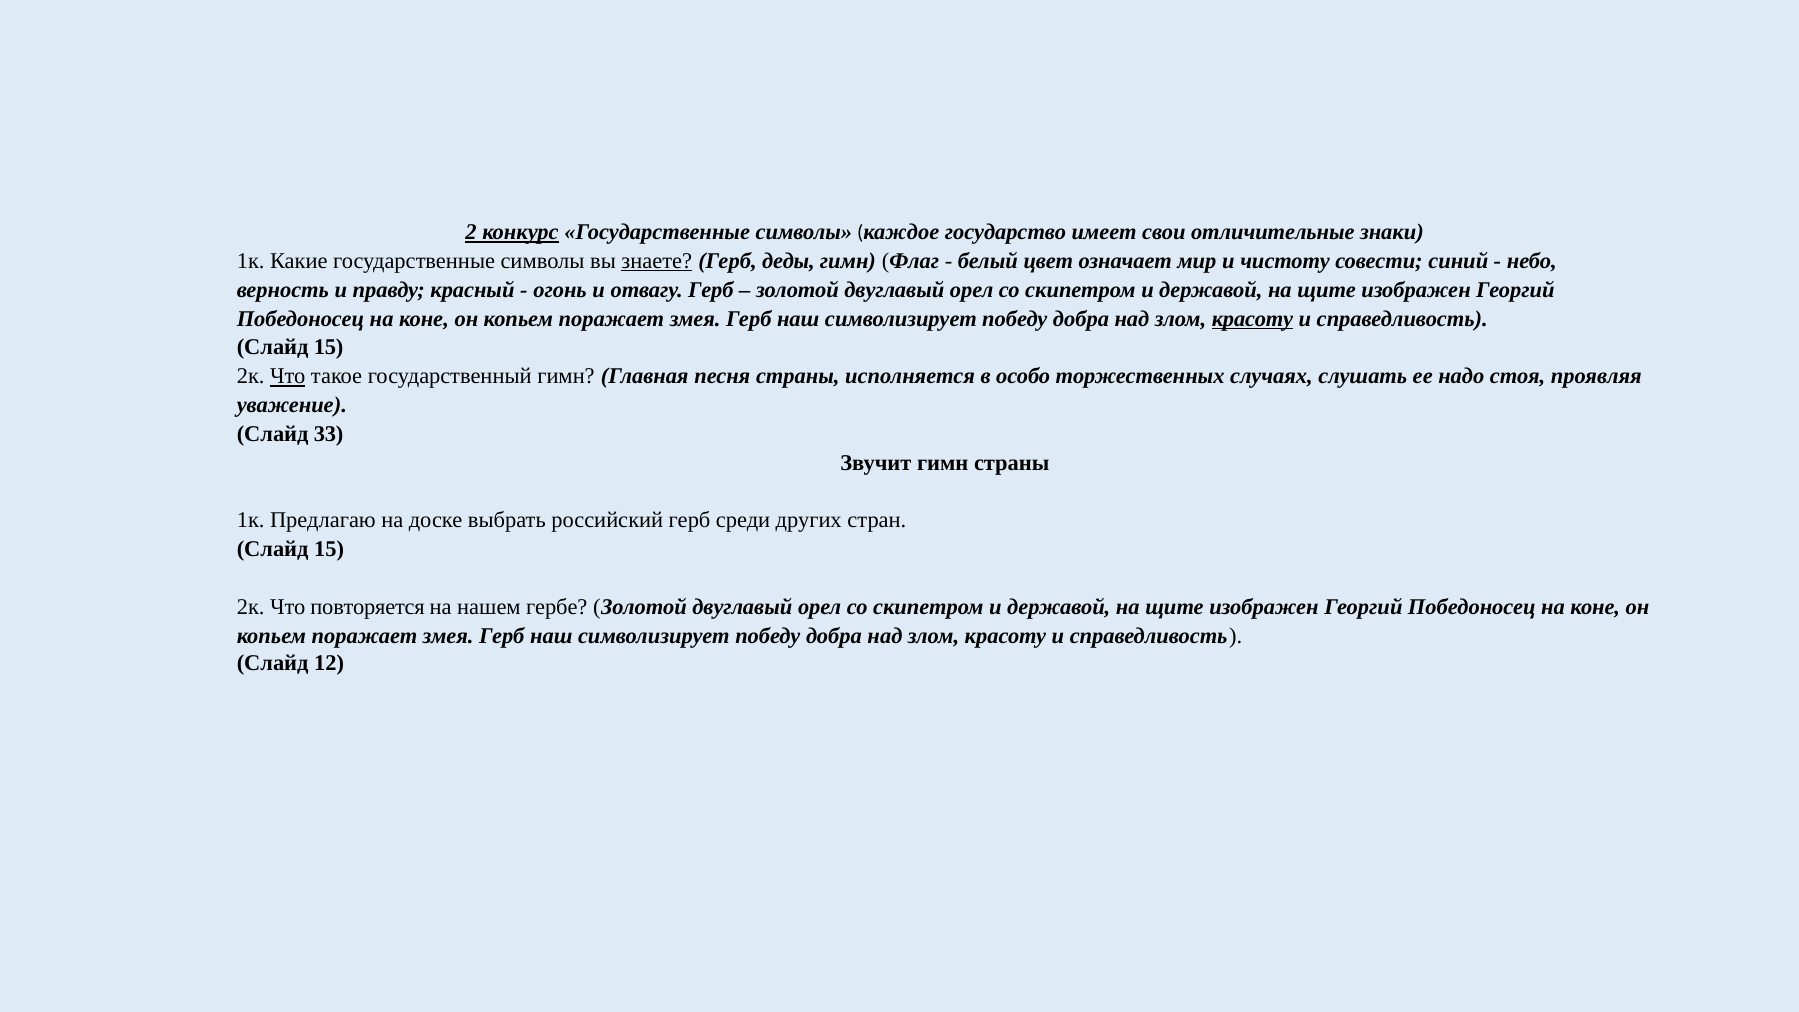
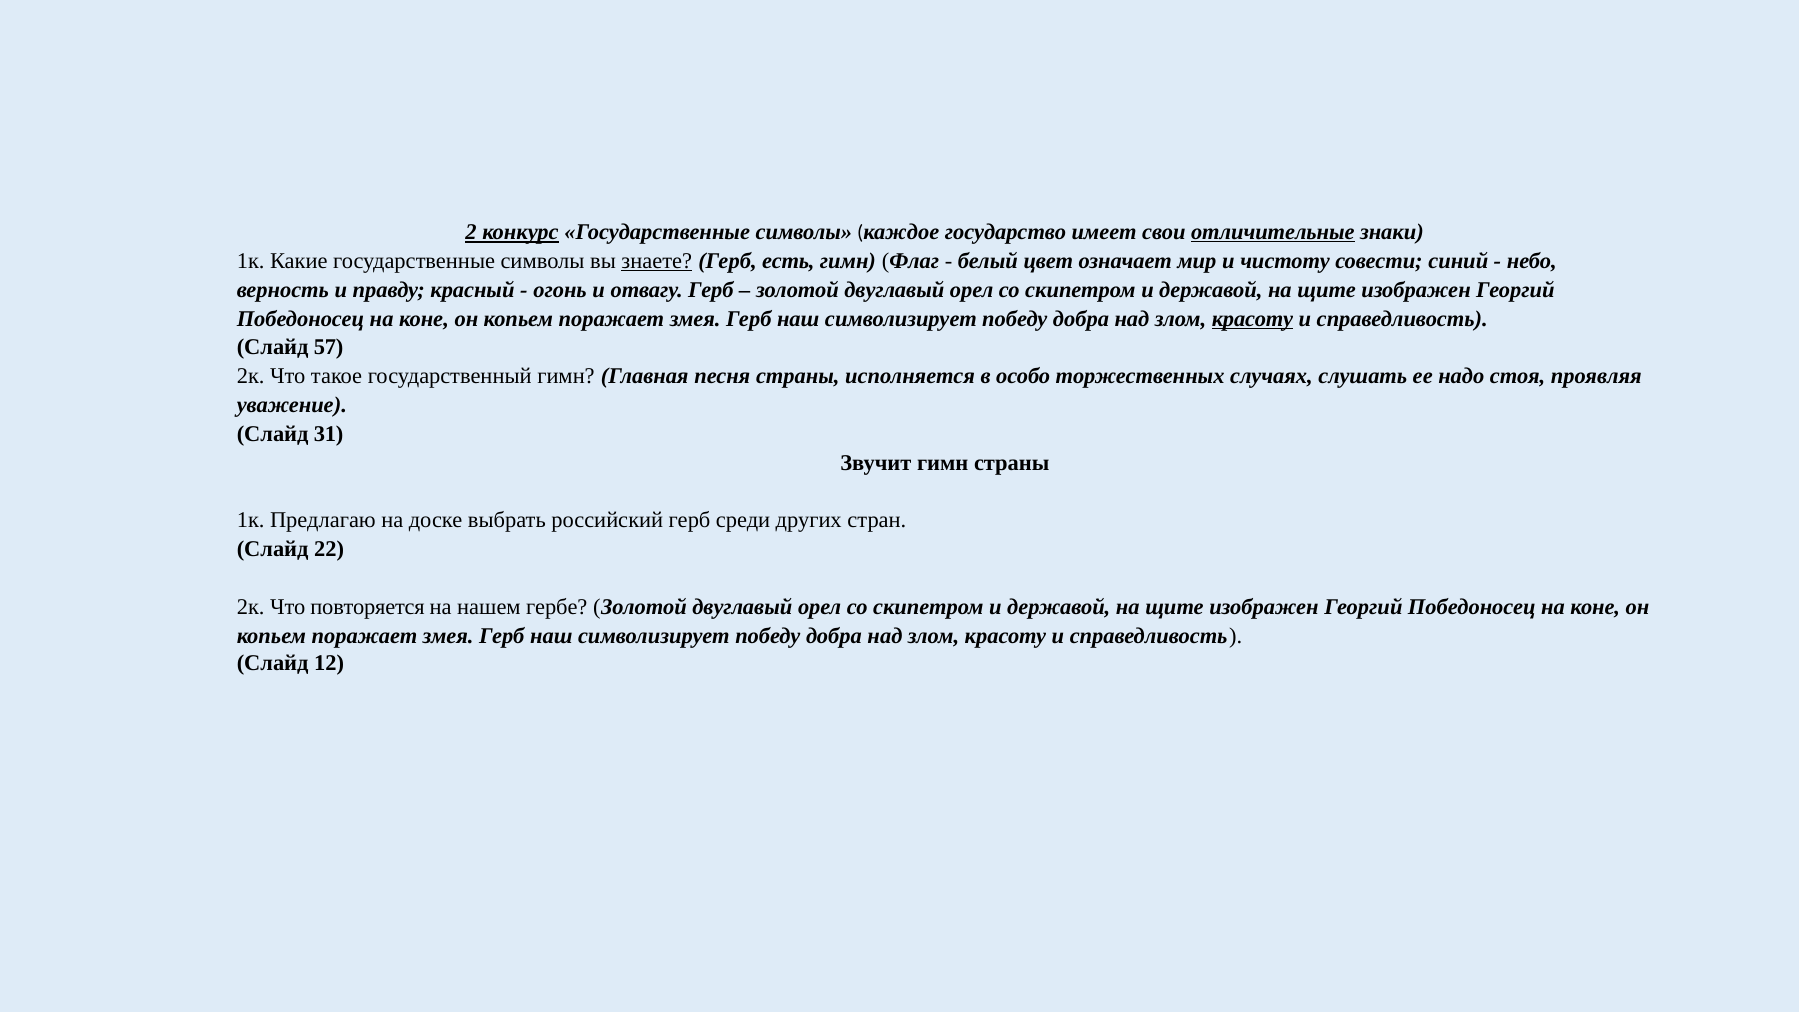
отличительные underline: none -> present
деды: деды -> есть
15 at (329, 347): 15 -> 57
Что at (288, 376) underline: present -> none
33: 33 -> 31
15 at (329, 549): 15 -> 22
